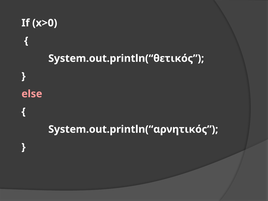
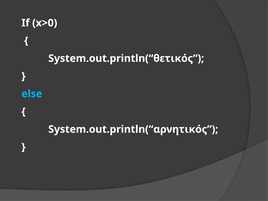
else colour: pink -> light blue
